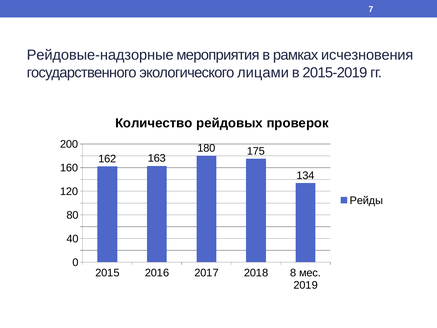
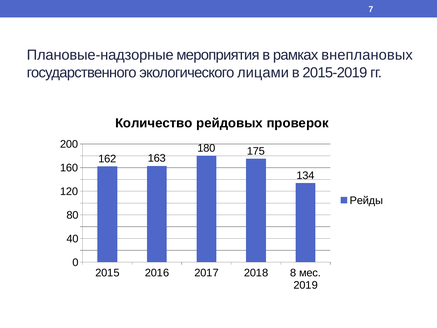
Рейдовые-надзорные: Рейдовые-надзорные -> Плановые-надзорные
исчезновения: исчезновения -> внеплановых
